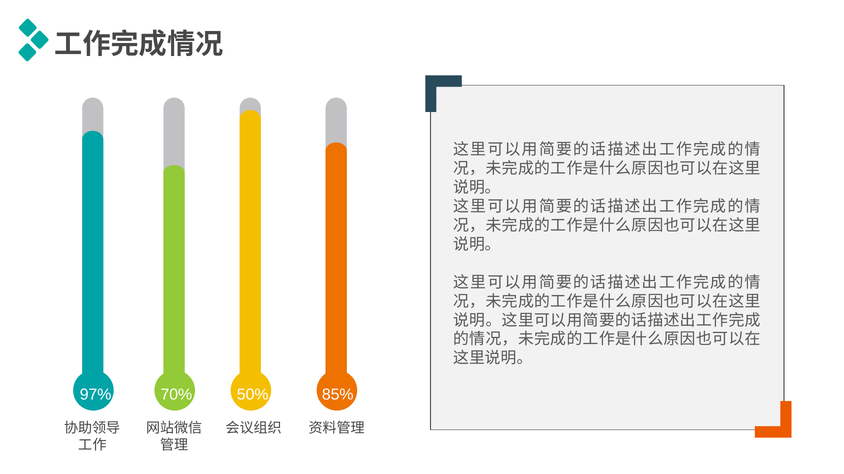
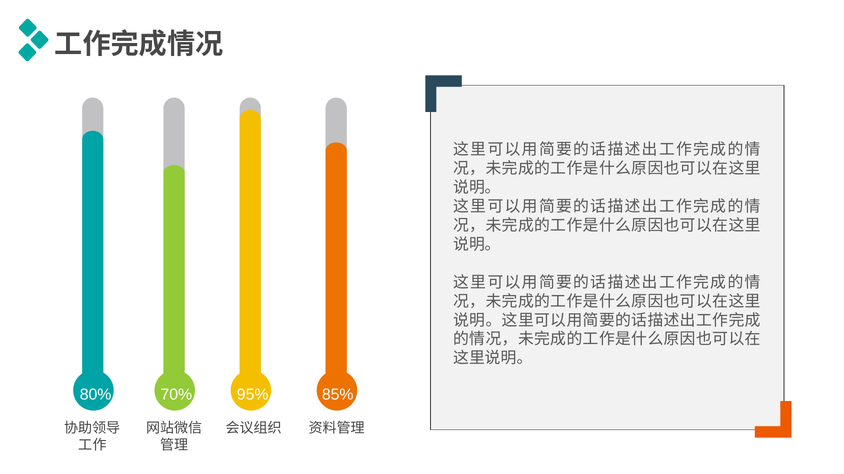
97%: 97% -> 80%
50%: 50% -> 95%
